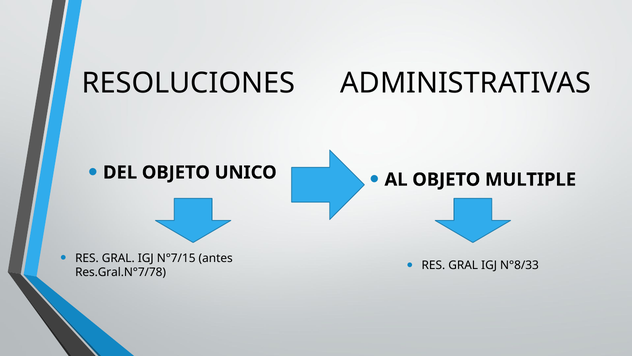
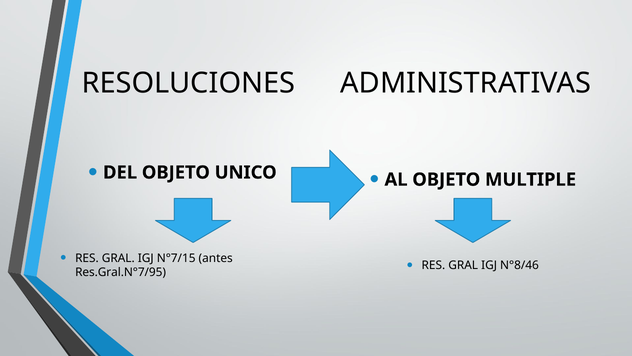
N°8/33: N°8/33 -> N°8/46
Res.Gral.N°7/78: Res.Gral.N°7/78 -> Res.Gral.N°7/95
